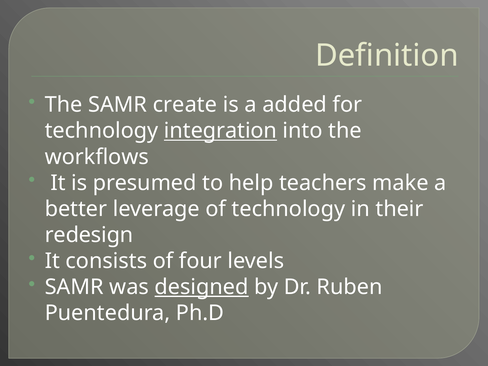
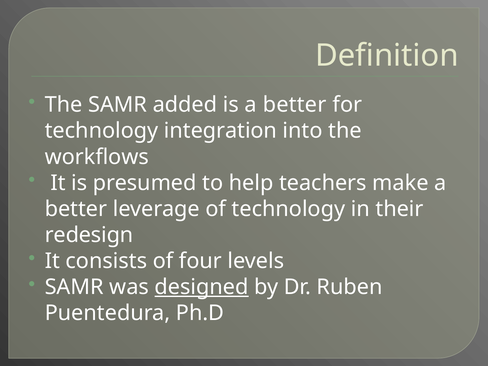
create: create -> added
is a added: added -> better
integration underline: present -> none
